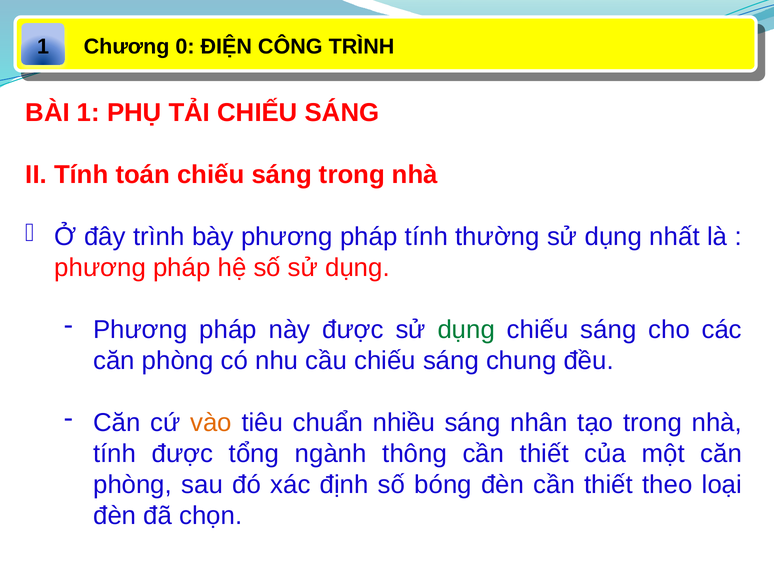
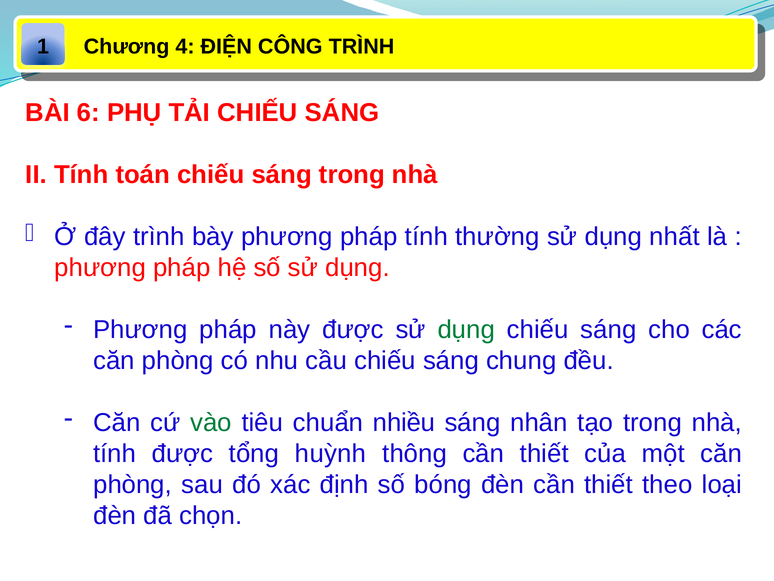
0: 0 -> 4
BÀI 1: 1 -> 6
vào colour: orange -> green
ngành: ngành -> huỳnh
